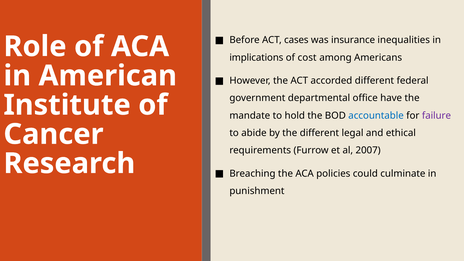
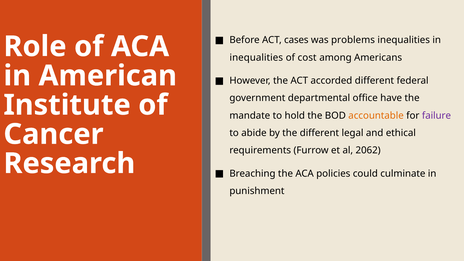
insurance: insurance -> problems
implications at (256, 58): implications -> inequalities
accountable colour: blue -> orange
2007: 2007 -> 2062
